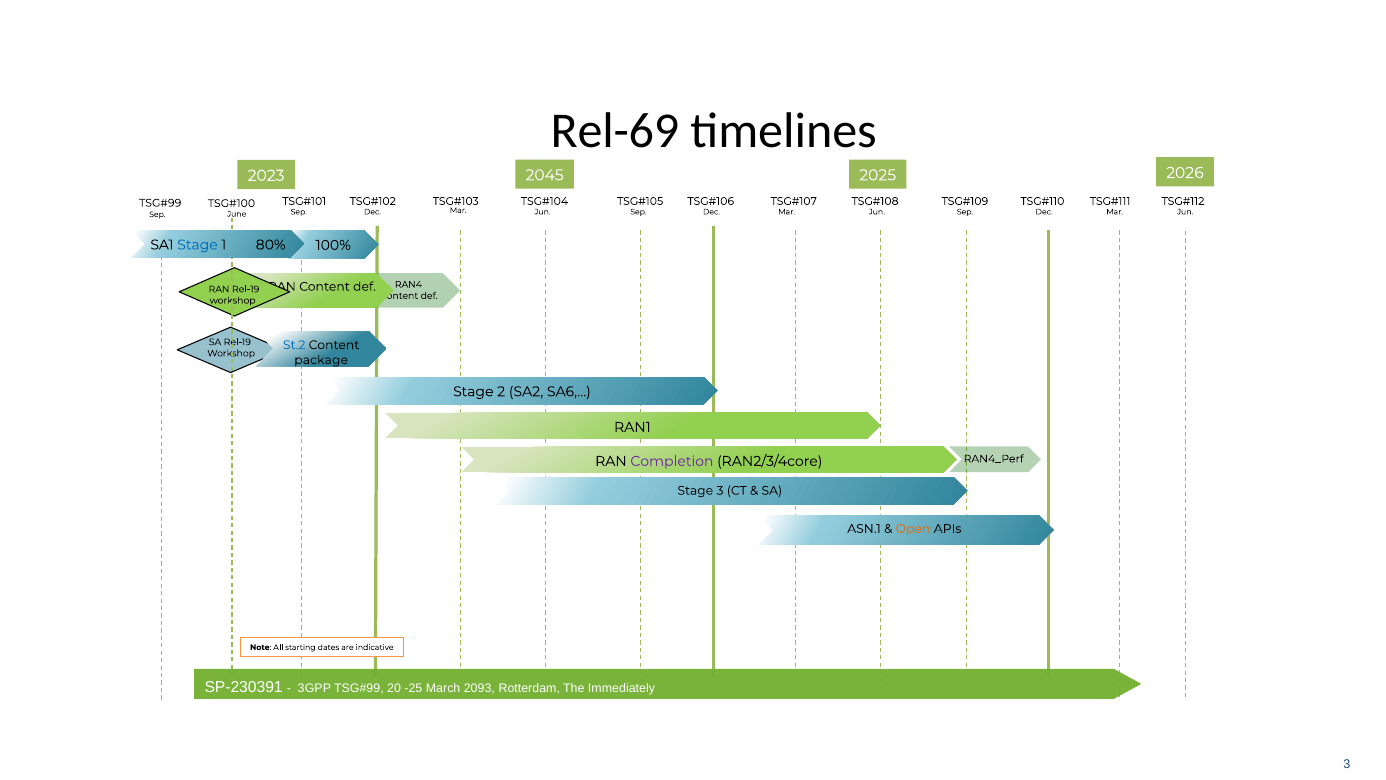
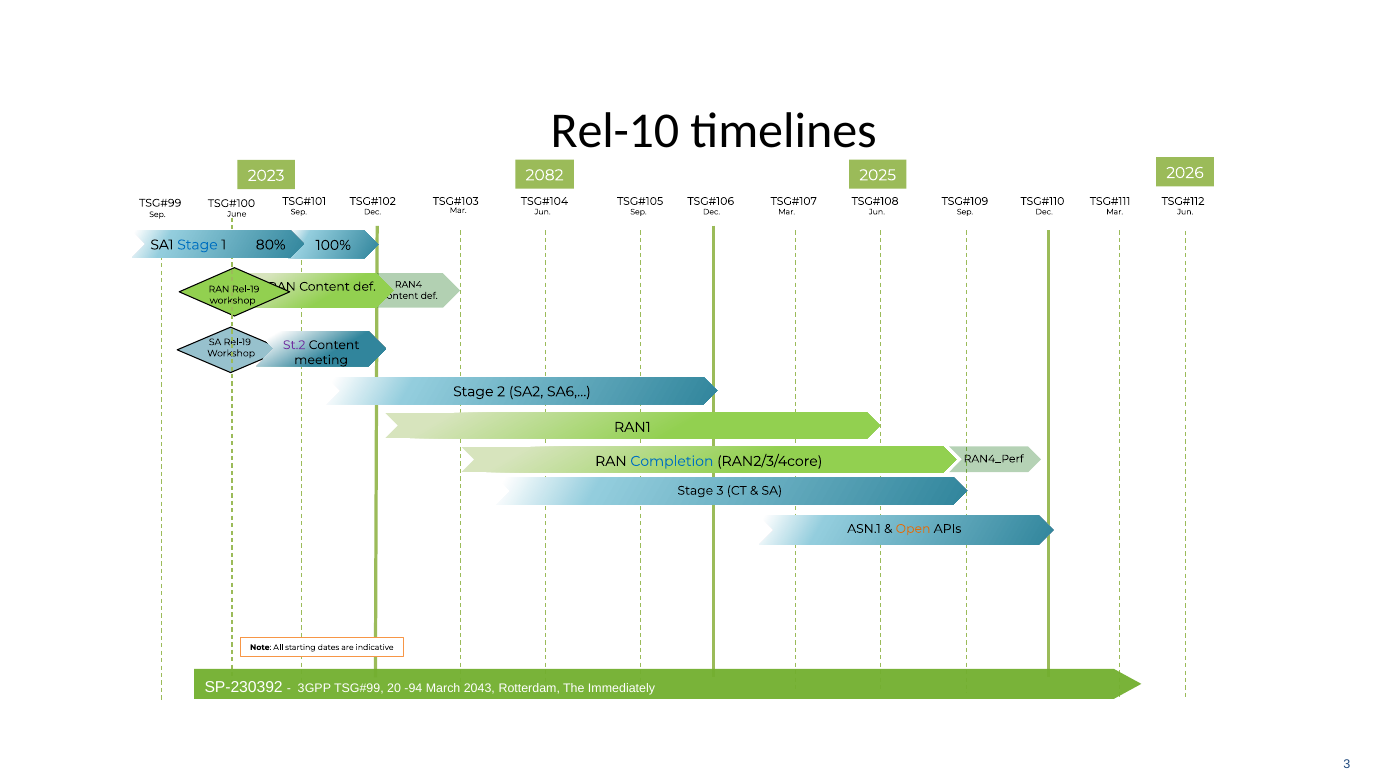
Rel-69: Rel-69 -> Rel-10
2045: 2045 -> 2082
St.2 colour: blue -> purple
package: package -> meeting
Completion colour: purple -> blue
SP-230391: SP-230391 -> SP-230392
-25: -25 -> -94
2093: 2093 -> 2043
